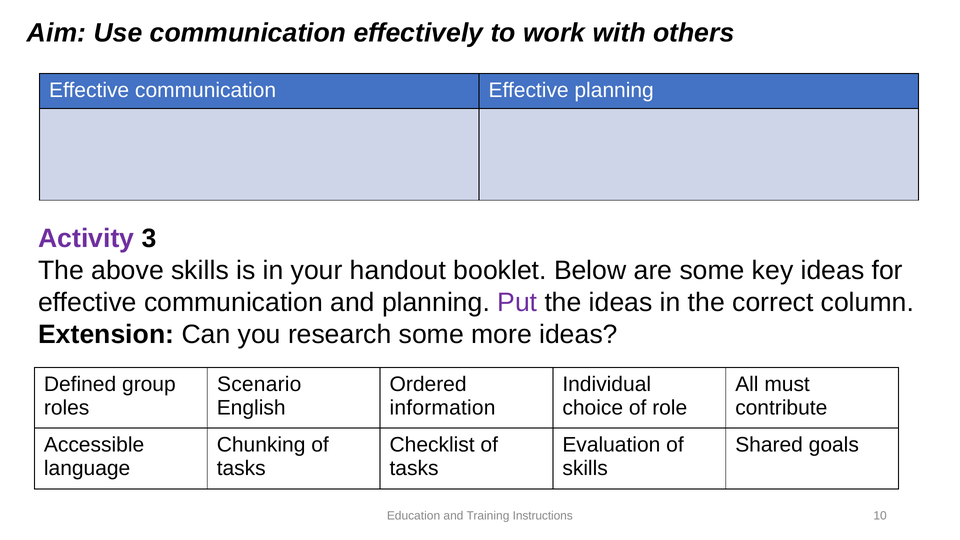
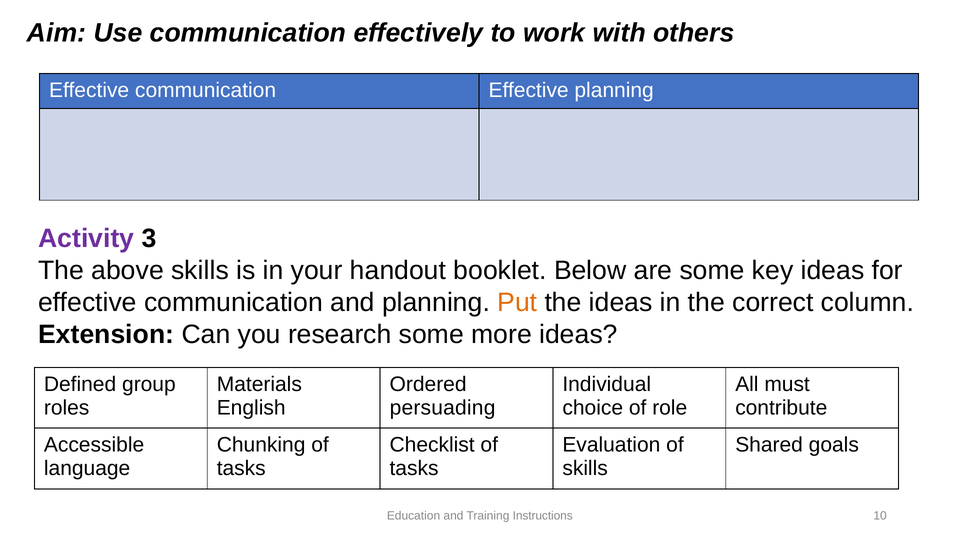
Put colour: purple -> orange
Scenario: Scenario -> Materials
information: information -> persuading
